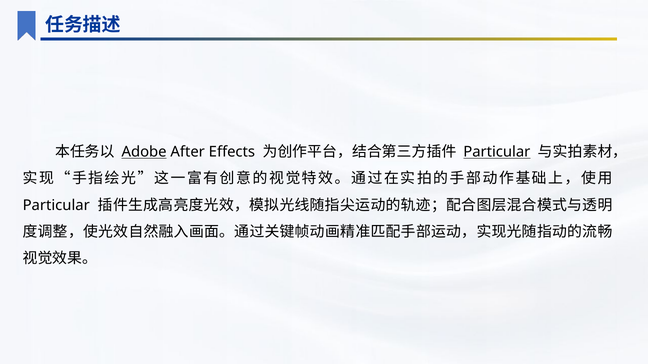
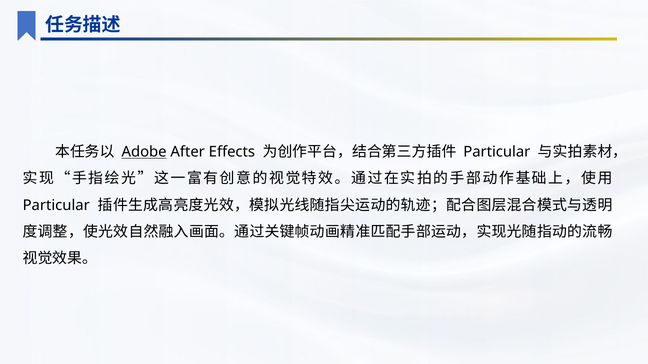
Particular at (497, 152) underline: present -> none
